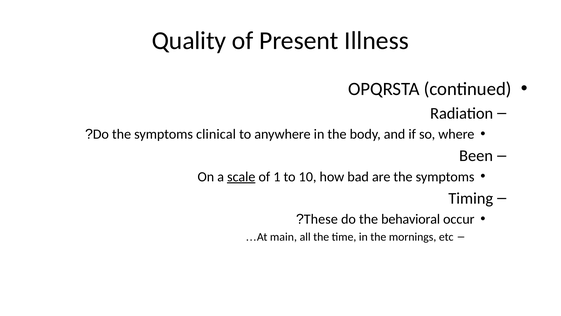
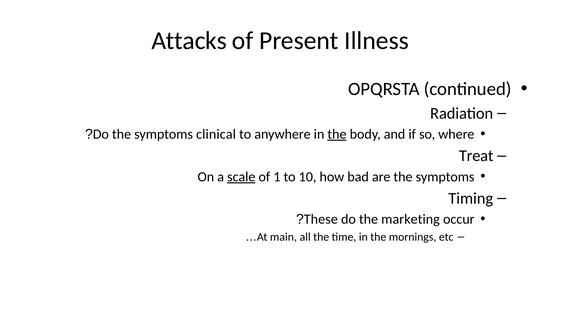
Quality: Quality -> Attacks
the at (337, 134) underline: none -> present
Been: Been -> Treat
behavioral: behavioral -> marketing
